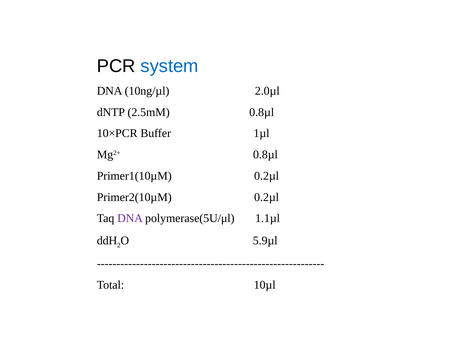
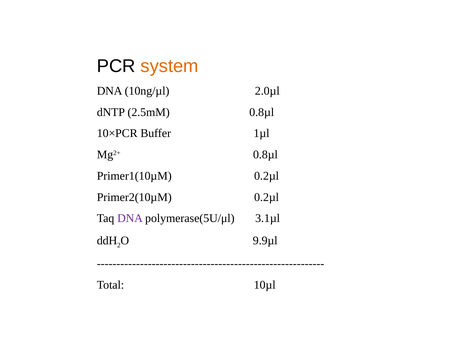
system colour: blue -> orange
1.1µl: 1.1µl -> 3.1µl
5.9µl: 5.9µl -> 9.9µl
